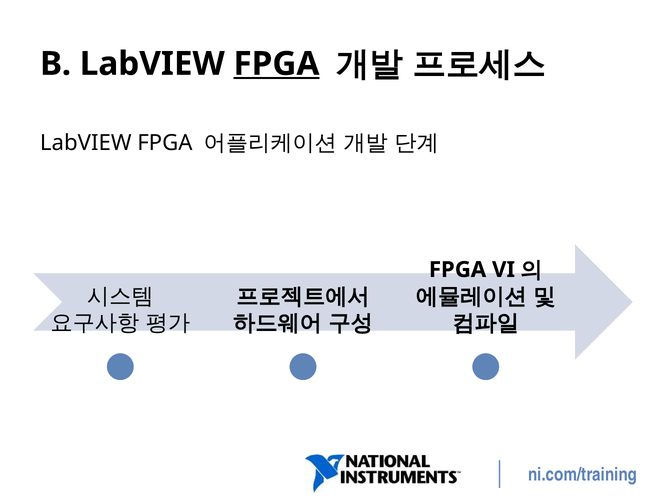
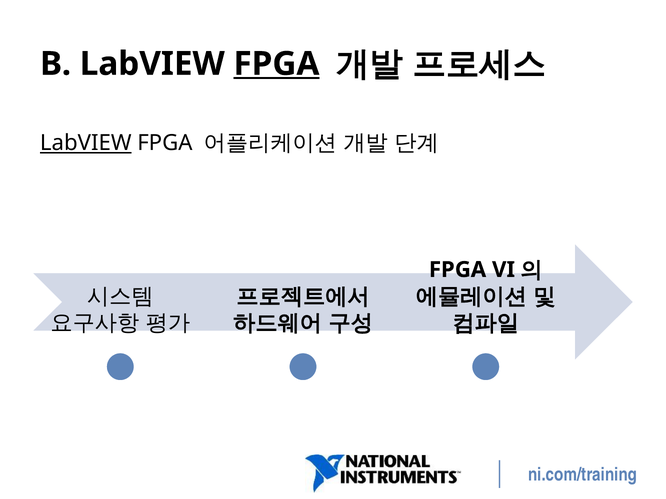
LabVIEW at (86, 143) underline: none -> present
